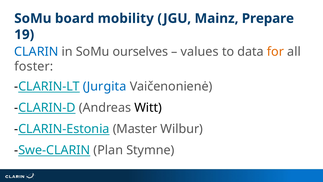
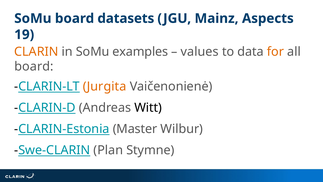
mobility: mobility -> datasets
Prepare: Prepare -> Aspects
CLARIN colour: blue -> orange
ourselves: ourselves -> examples
foster at (34, 66): foster -> board
Jurgita colour: blue -> orange
